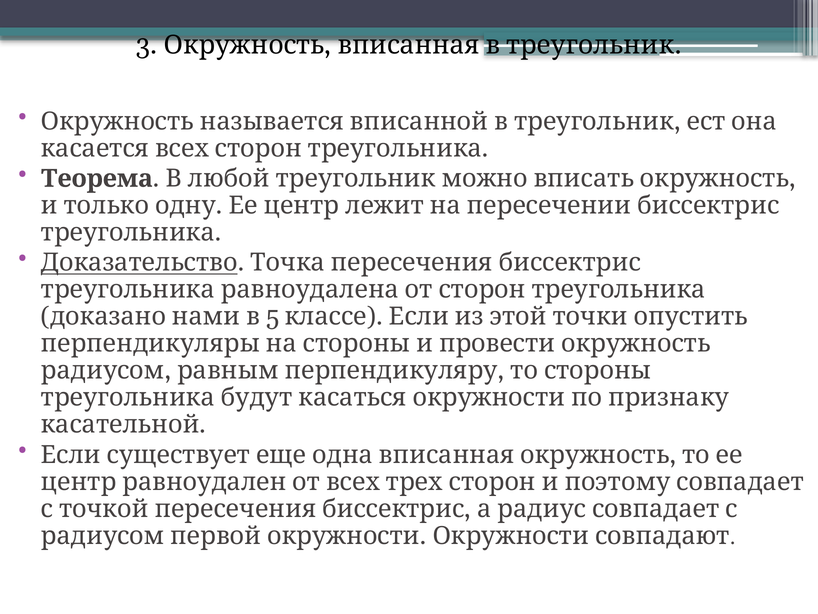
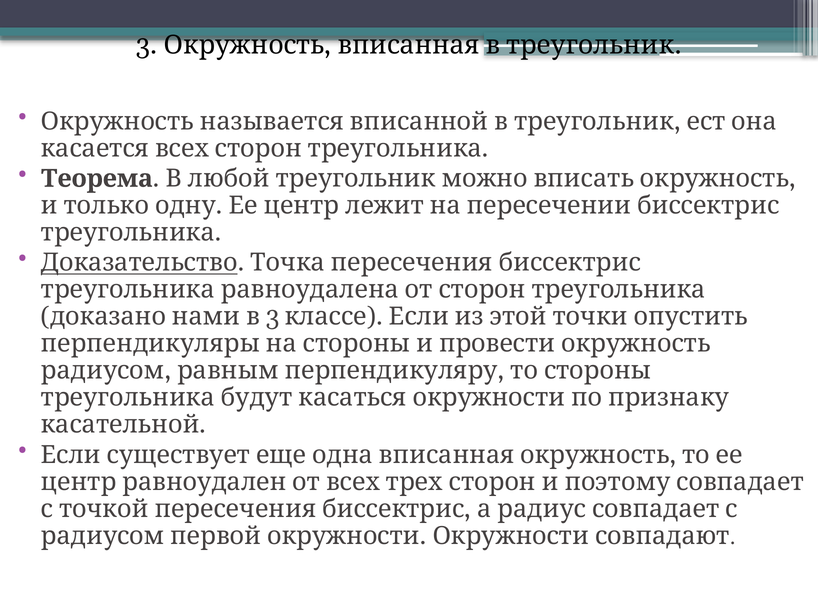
5 at (273, 316): 5 -> 3
